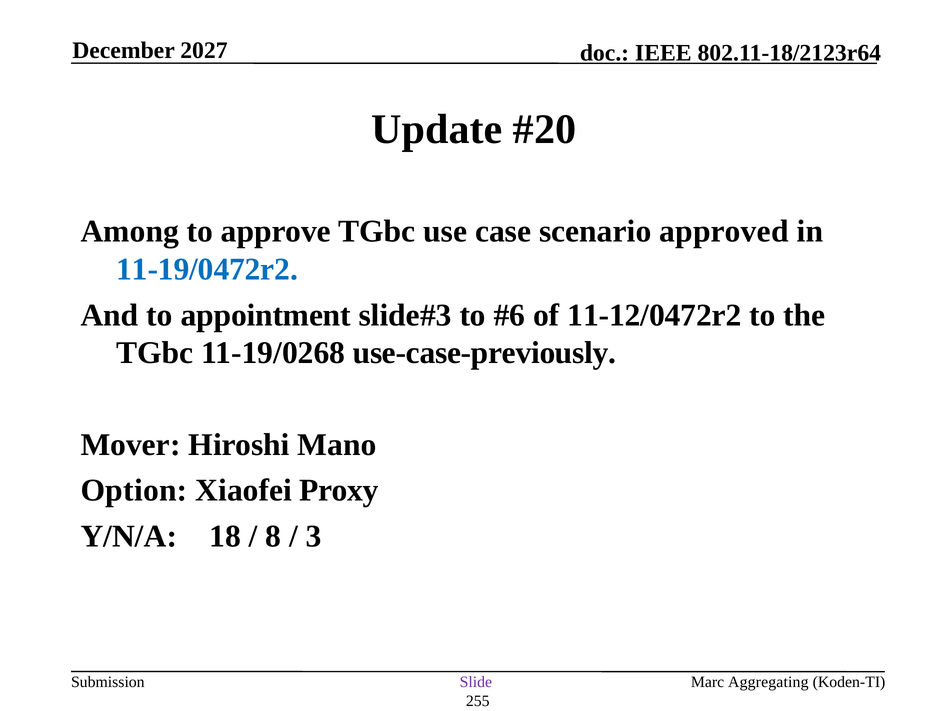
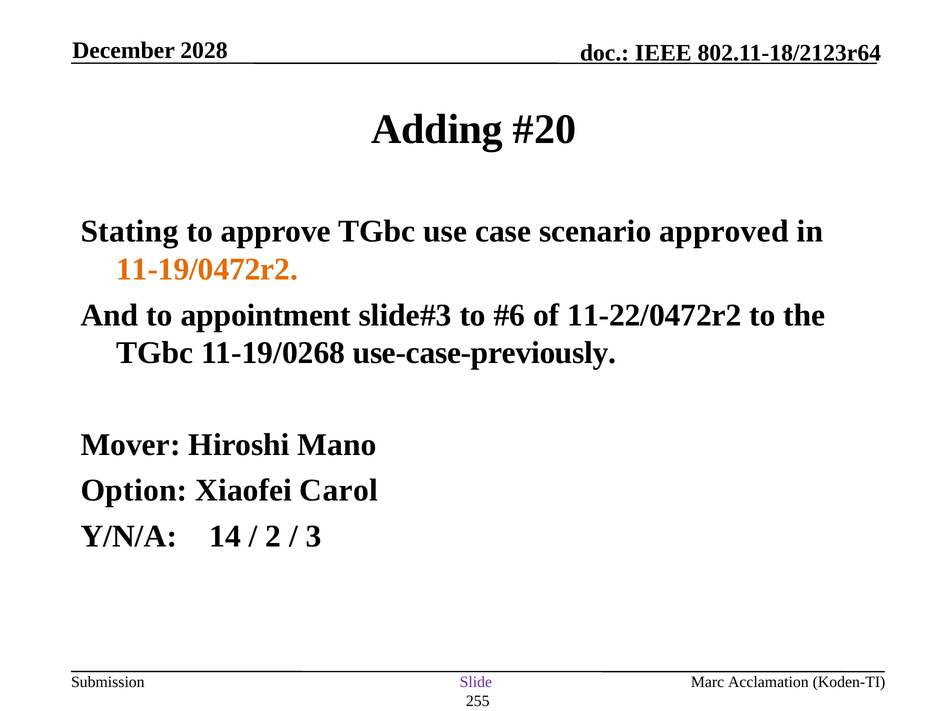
2027: 2027 -> 2028
Update: Update -> Adding
Among: Among -> Stating
11-19/0472r2 colour: blue -> orange
11-12/0472r2: 11-12/0472r2 -> 11-22/0472r2
Proxy: Proxy -> Carol
18: 18 -> 14
8: 8 -> 2
Aggregating: Aggregating -> Acclamation
